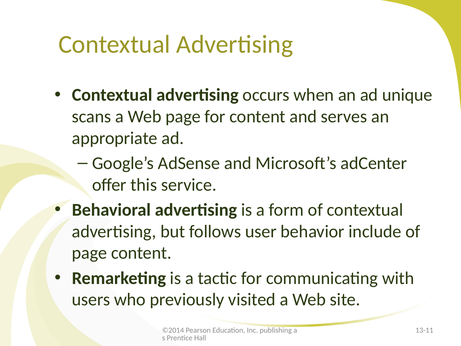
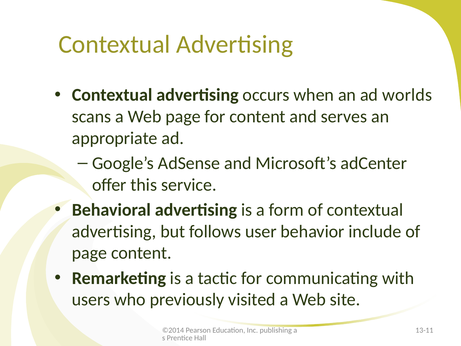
unique: unique -> worlds
